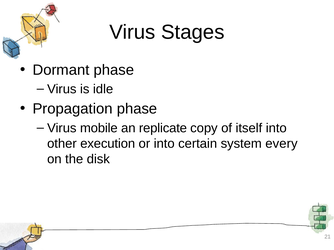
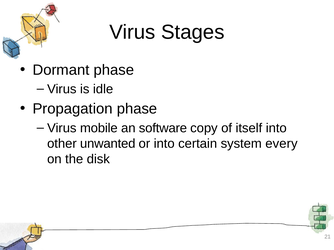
replicate: replicate -> software
execution: execution -> unwanted
